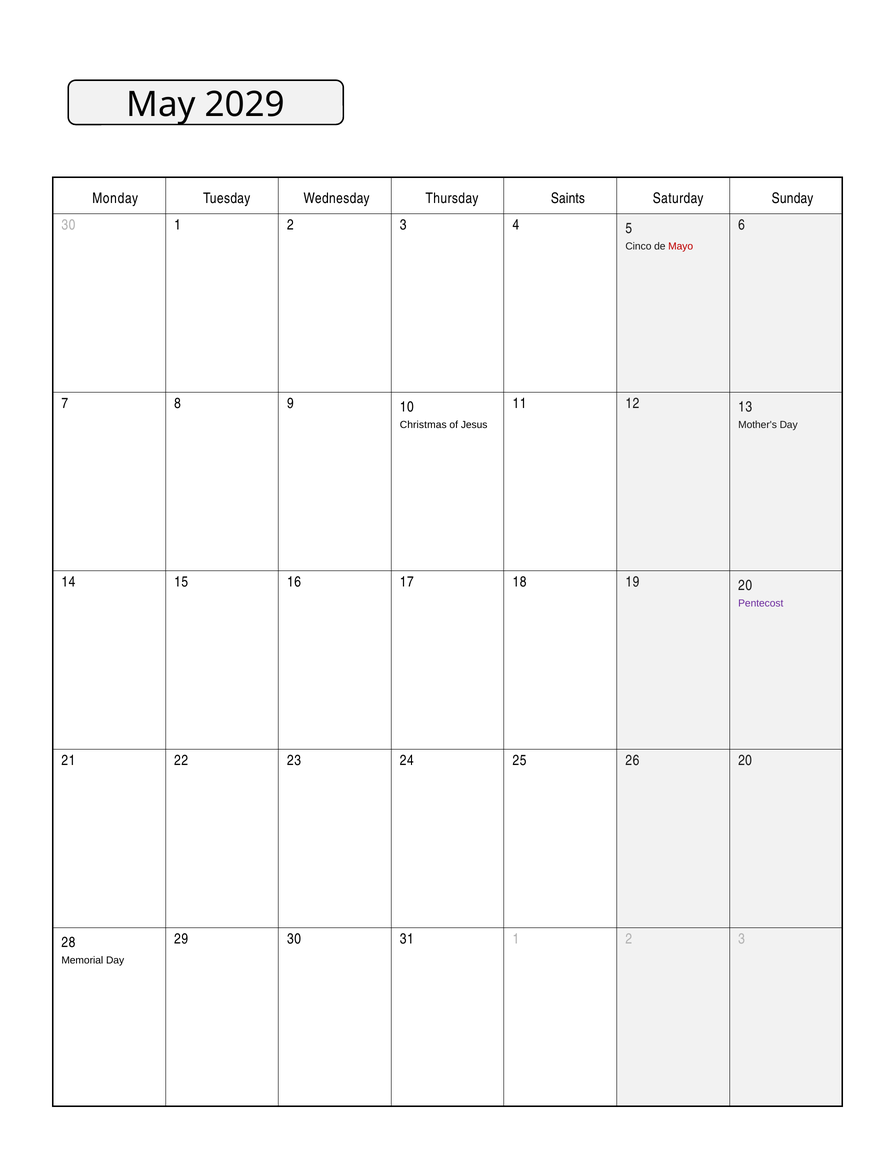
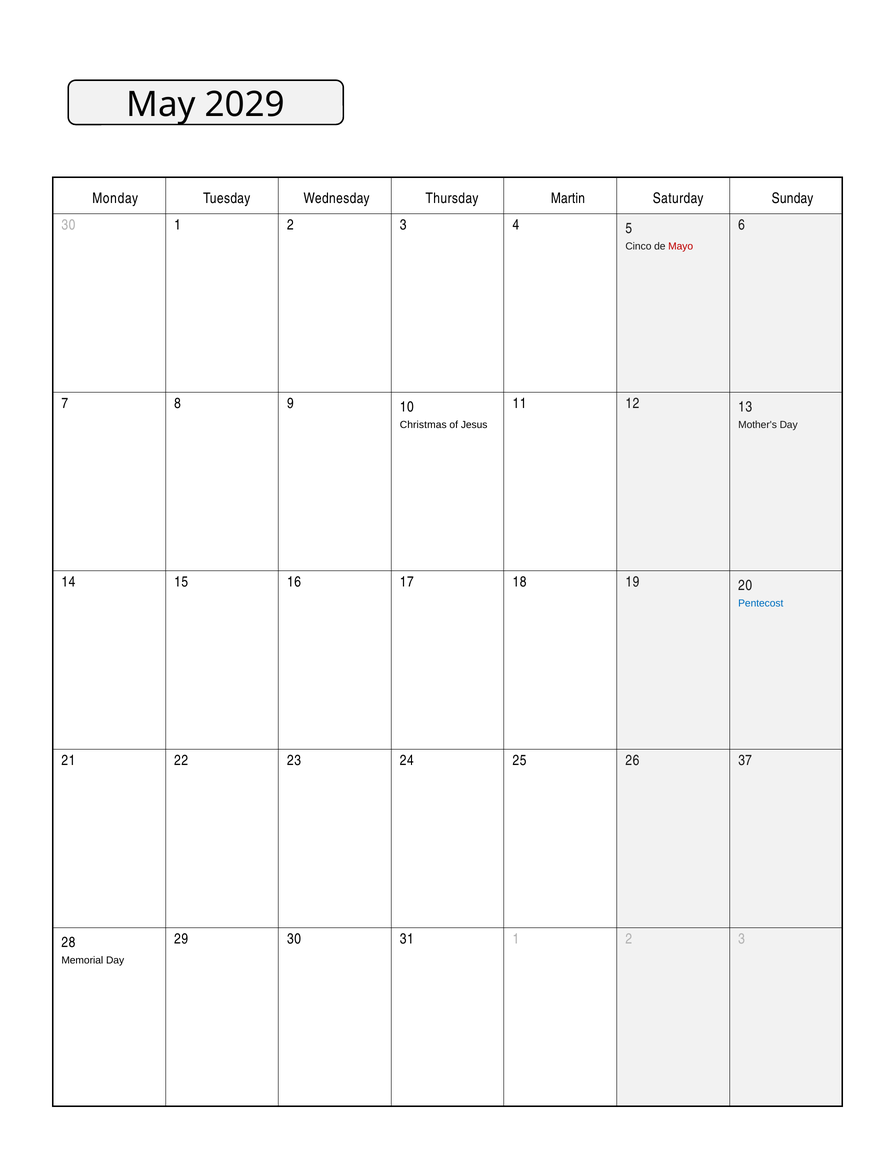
Saints: Saints -> Martin
Pentecost colour: purple -> blue
26 20: 20 -> 37
